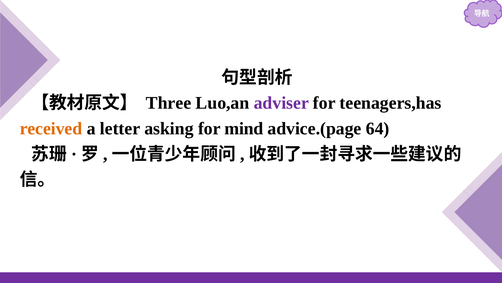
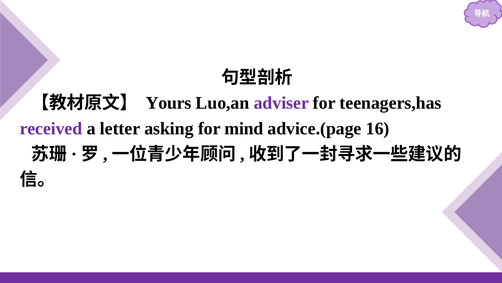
Three: Three -> Yours
received colour: orange -> purple
64: 64 -> 16
